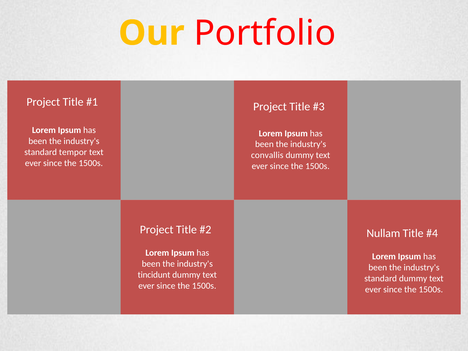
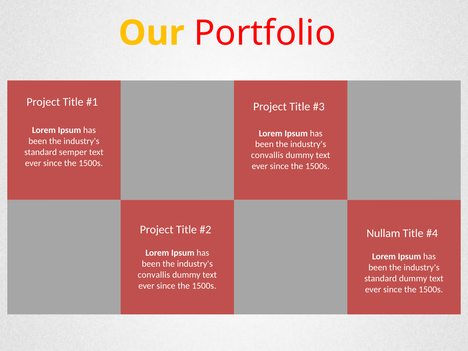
tempor: tempor -> semper
tincidunt at (154, 275): tincidunt -> convallis
